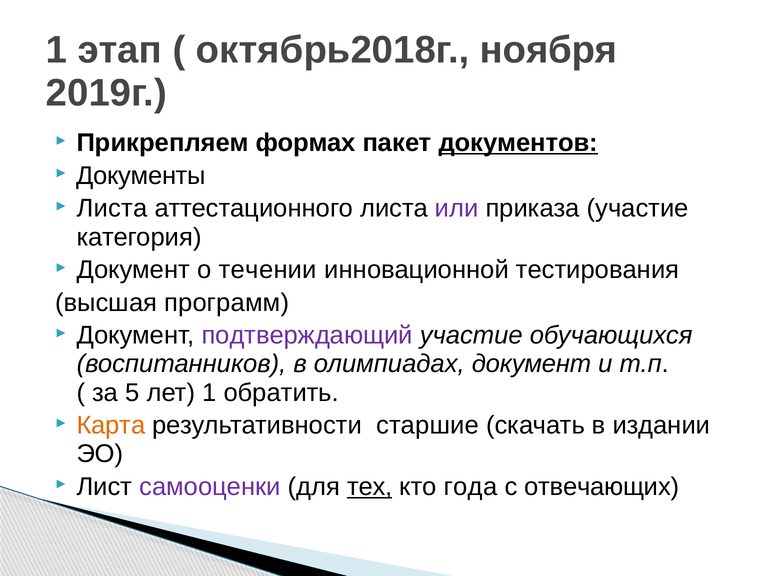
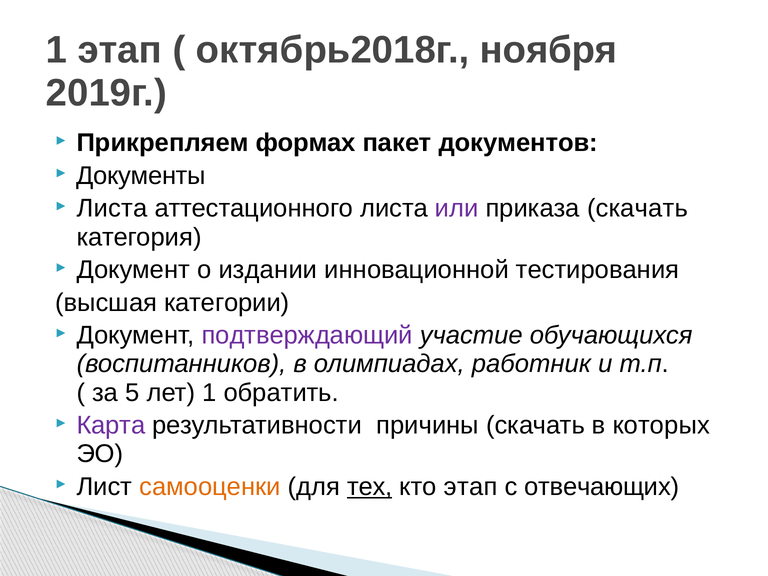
документов underline: present -> none
приказа участие: участие -> скачать
течении: течении -> издании
программ: программ -> категории
олимпиадах документ: документ -> работник
Карта colour: orange -> purple
старшие: старшие -> причины
издании: издании -> которых
самооценки colour: purple -> orange
кто года: года -> этап
